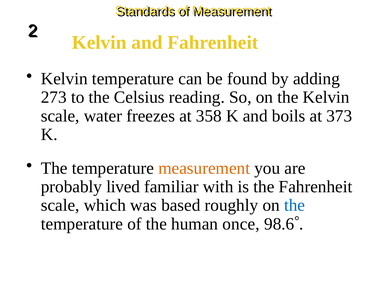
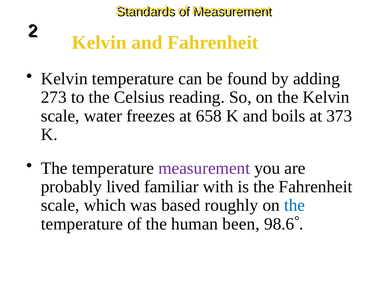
358: 358 -> 658
measurement at (204, 168) colour: orange -> purple
once: once -> been
